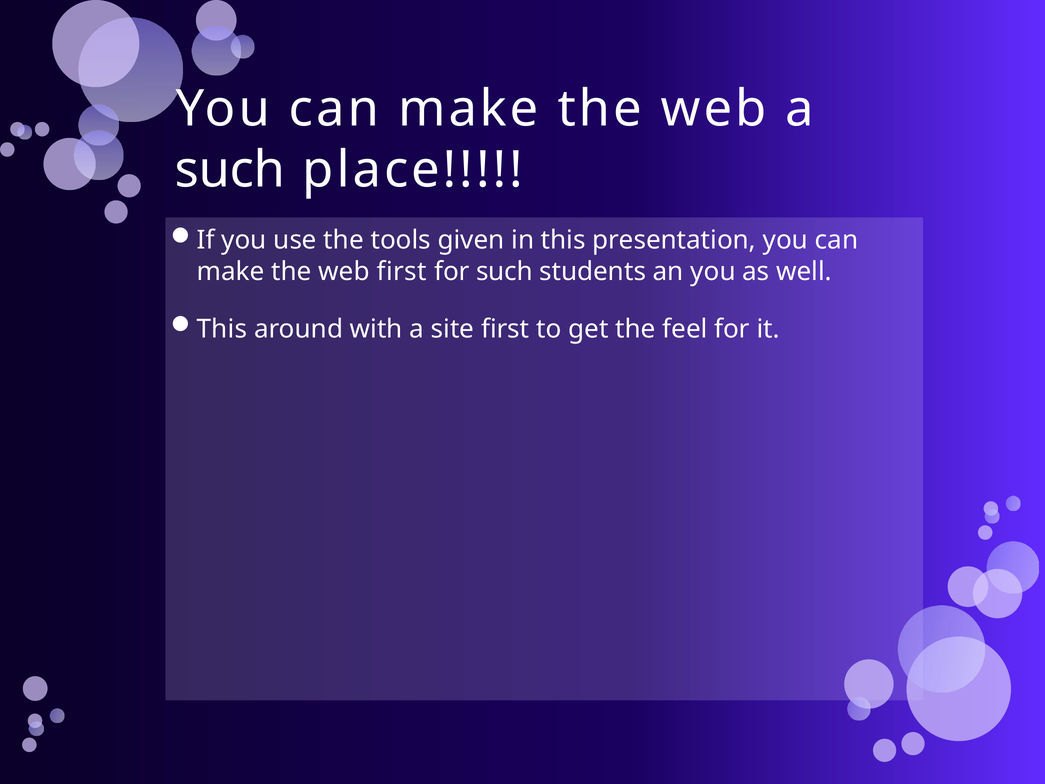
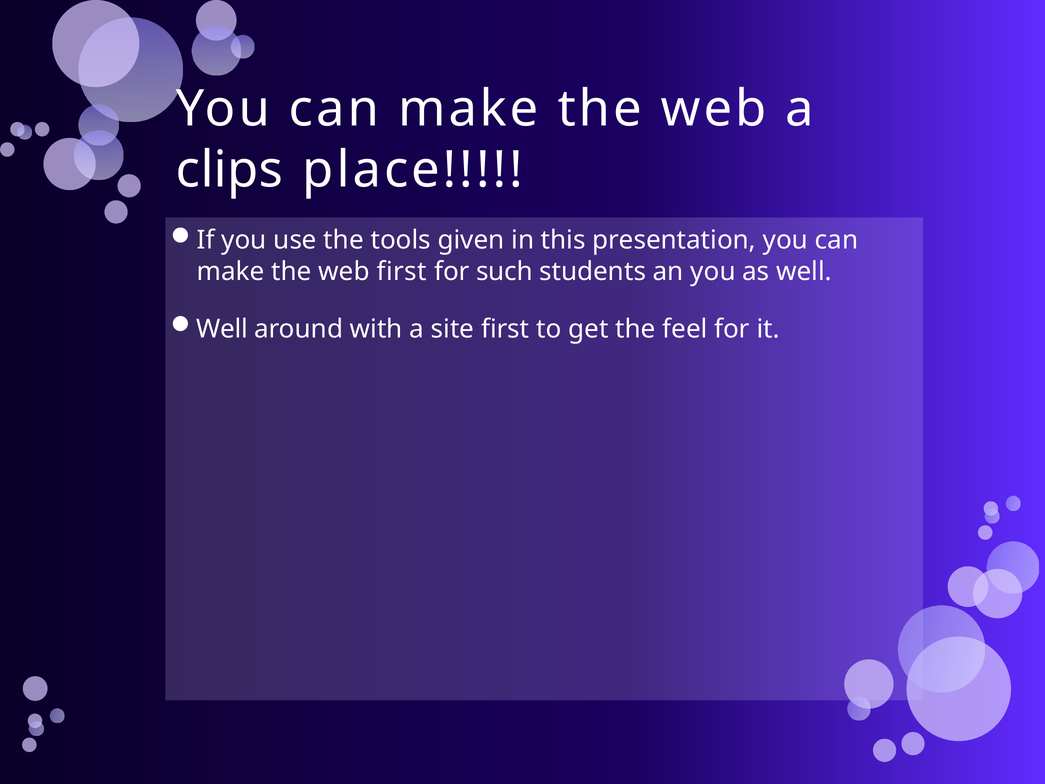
such at (230, 170): such -> clips
This at (222, 329): This -> Well
